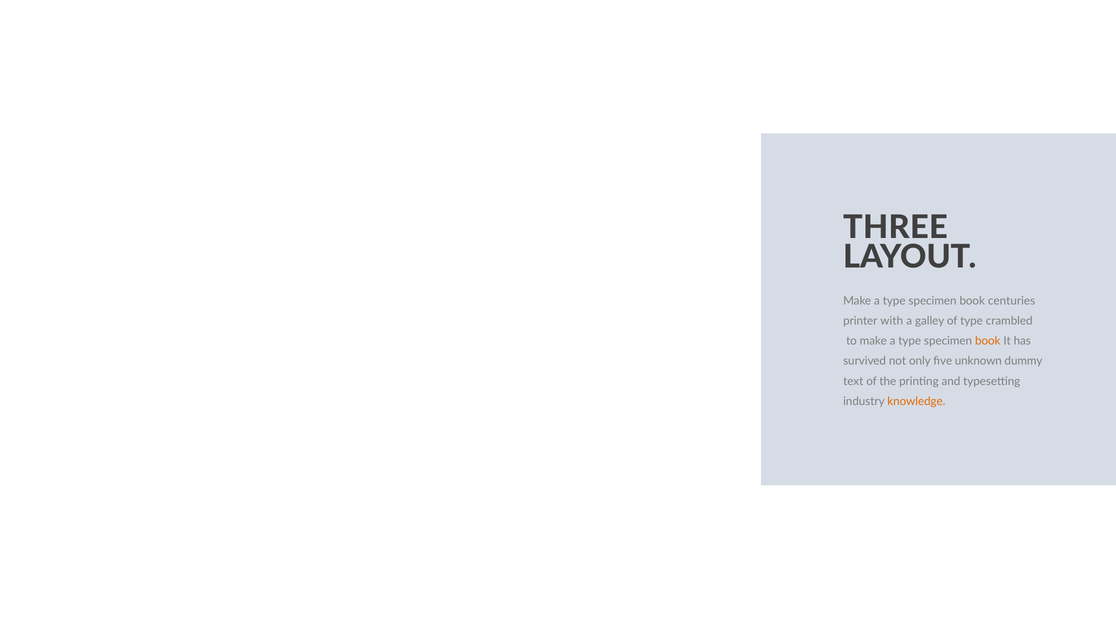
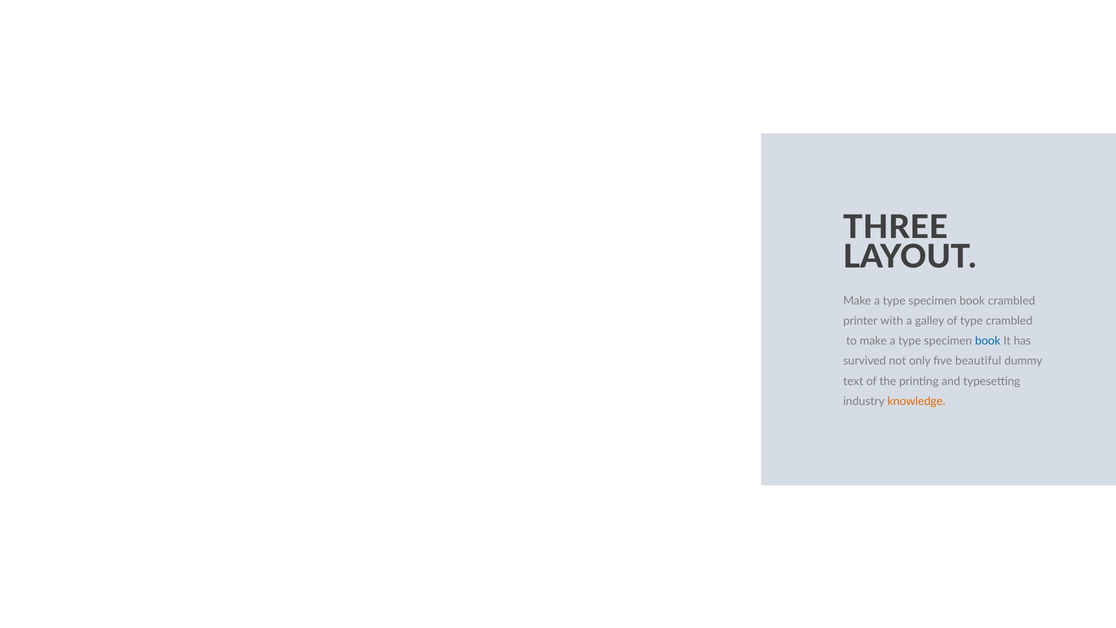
book centuries: centuries -> crambled
book at (988, 341) colour: orange -> blue
unknown: unknown -> beautiful
